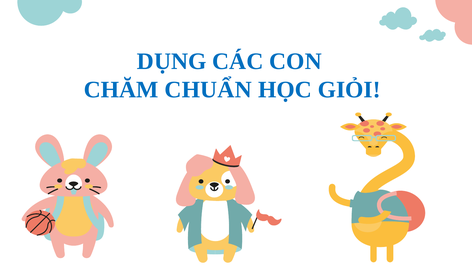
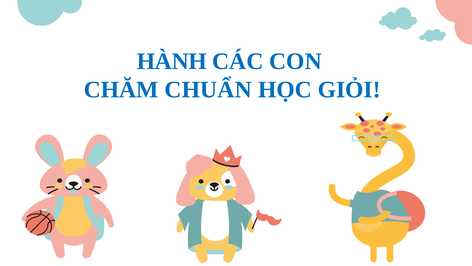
DỤNG: DỤNG -> HÀNH
